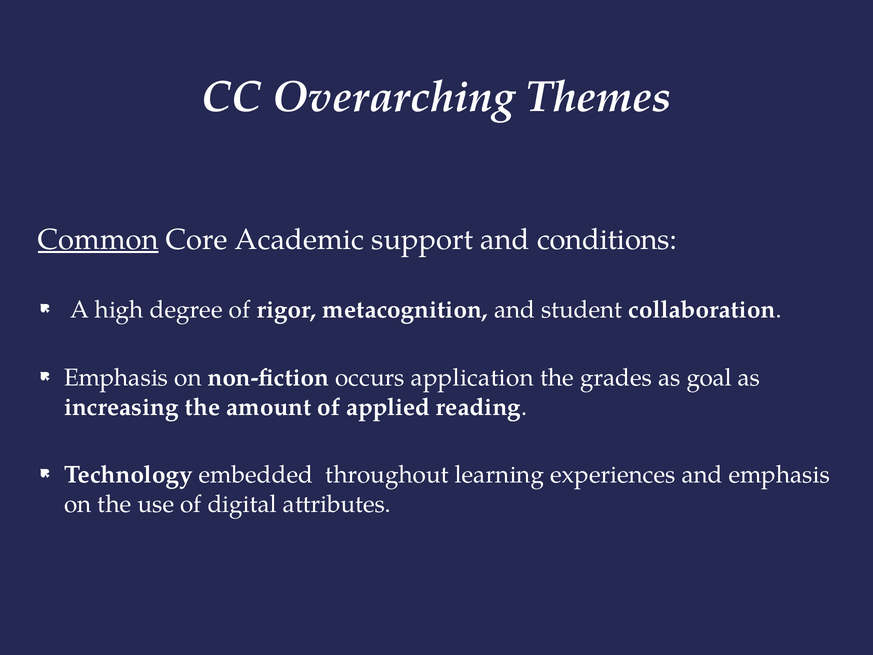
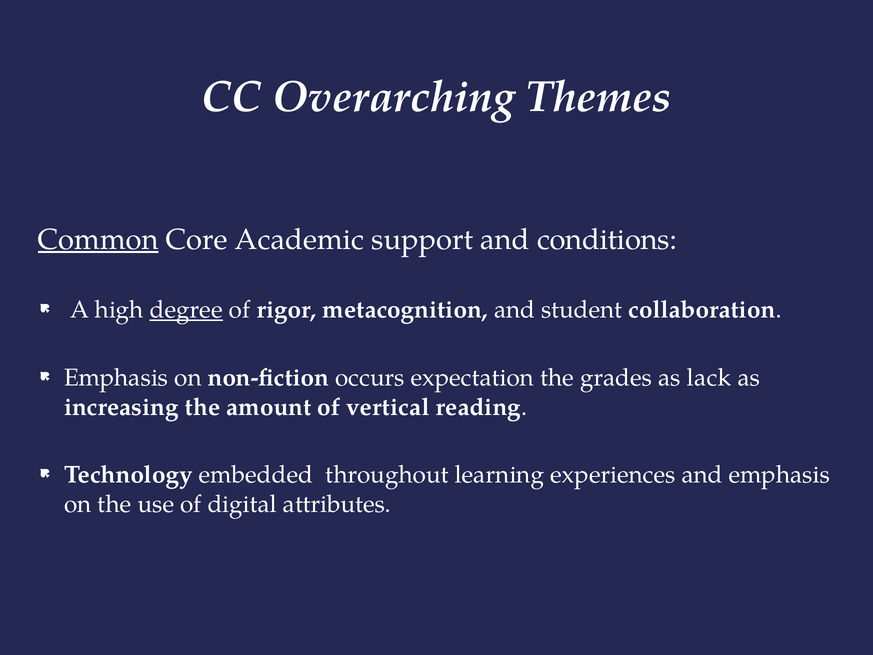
degree underline: none -> present
application: application -> expectation
goal: goal -> lack
applied: applied -> vertical
